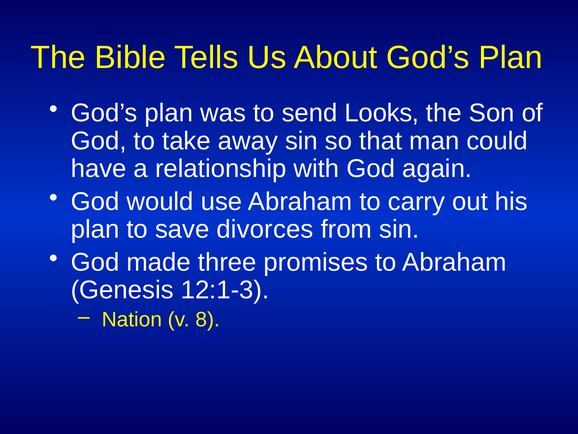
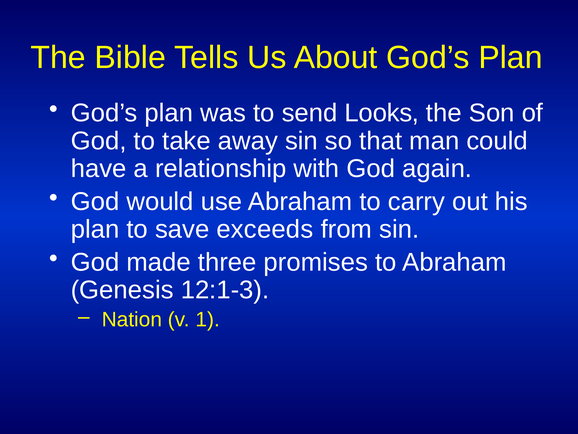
divorces: divorces -> exceeds
8: 8 -> 1
